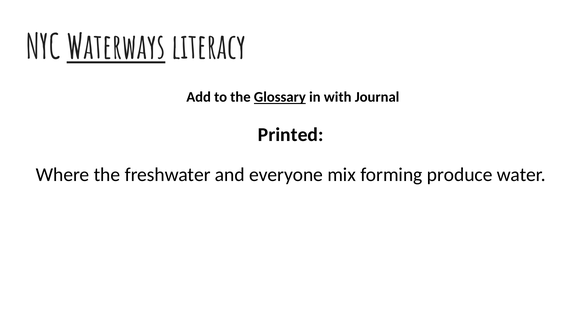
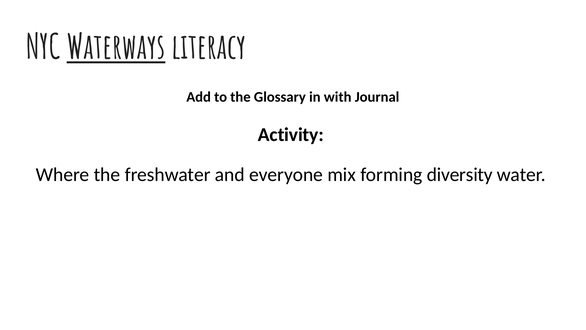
Glossary underline: present -> none
Printed: Printed -> Activity
produce: produce -> diversity
